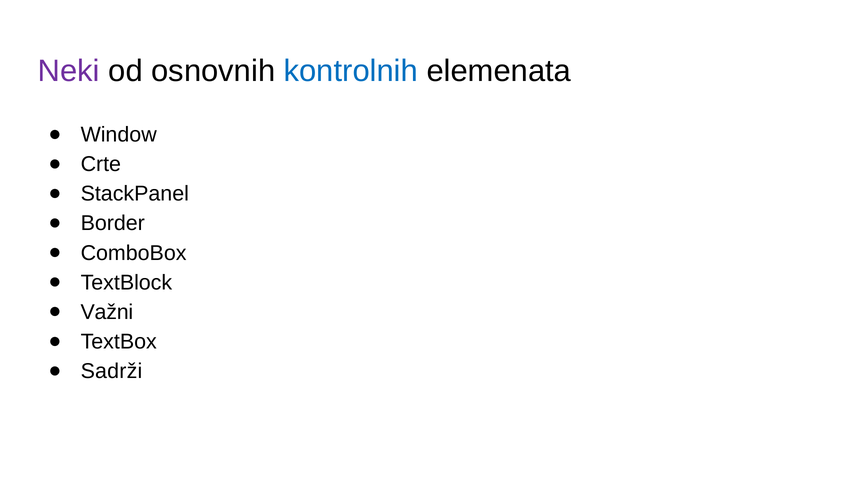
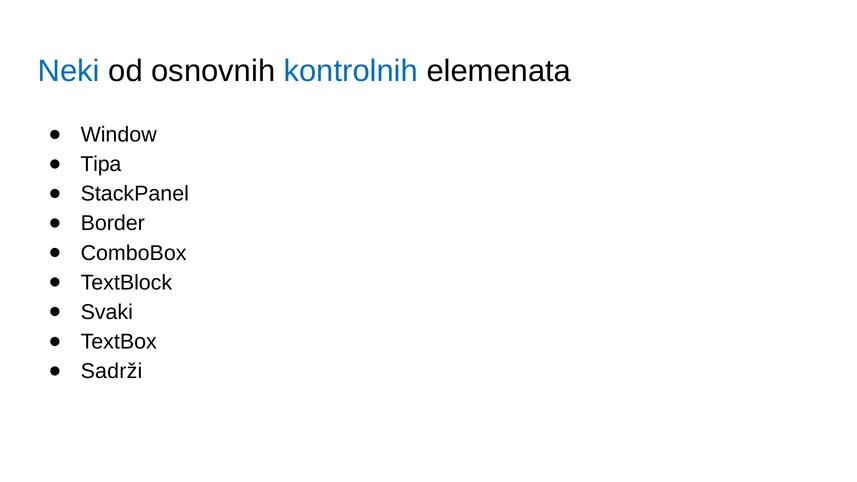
Neki colour: purple -> blue
Crte: Crte -> Tipa
Važni: Važni -> Svaki
